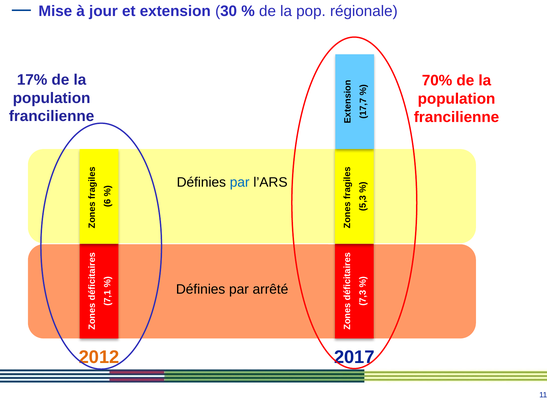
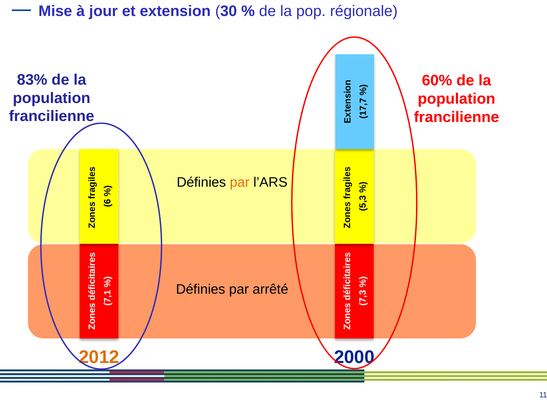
17%: 17% -> 83%
70%: 70% -> 60%
par at (240, 183) colour: blue -> orange
2017: 2017 -> 2000
